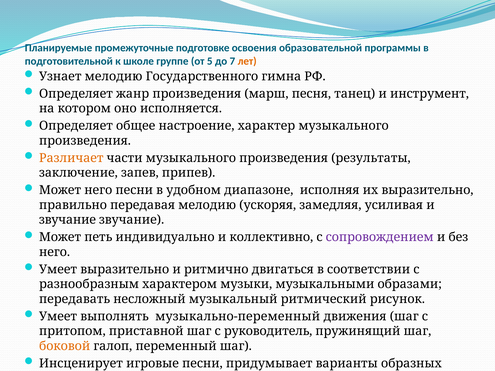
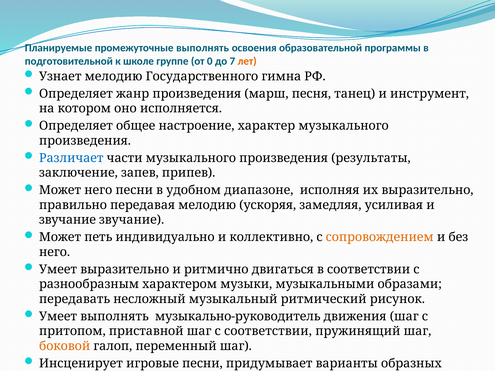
промежуточные подготовке: подготовке -> выполнять
5: 5 -> 0
Различает colour: orange -> blue
сопровождением colour: purple -> orange
музыкально-переменный: музыкально-переменный -> музыкально-руководитель
с руководитель: руководитель -> соответствии
